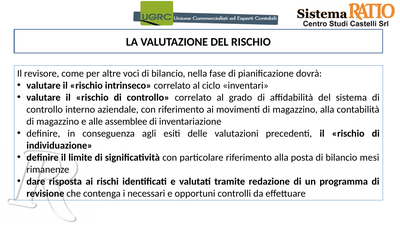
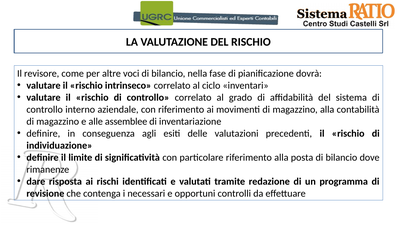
mesi: mesi -> dove
